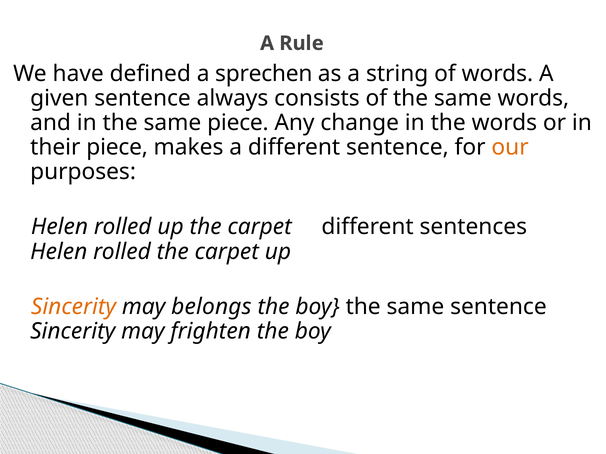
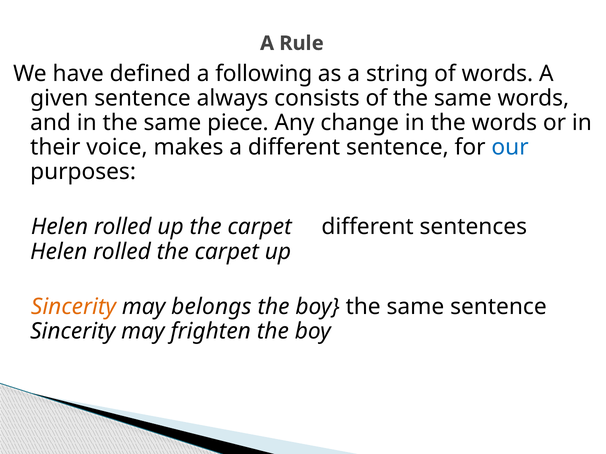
sprechen: sprechen -> following
their piece: piece -> voice
our colour: orange -> blue
